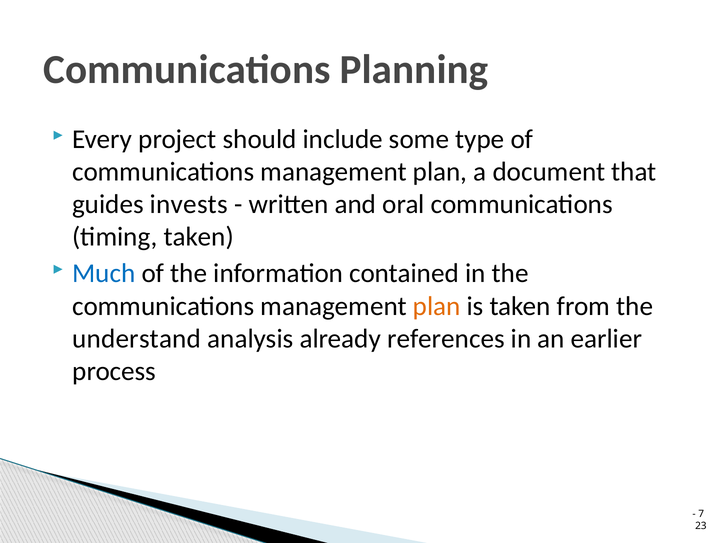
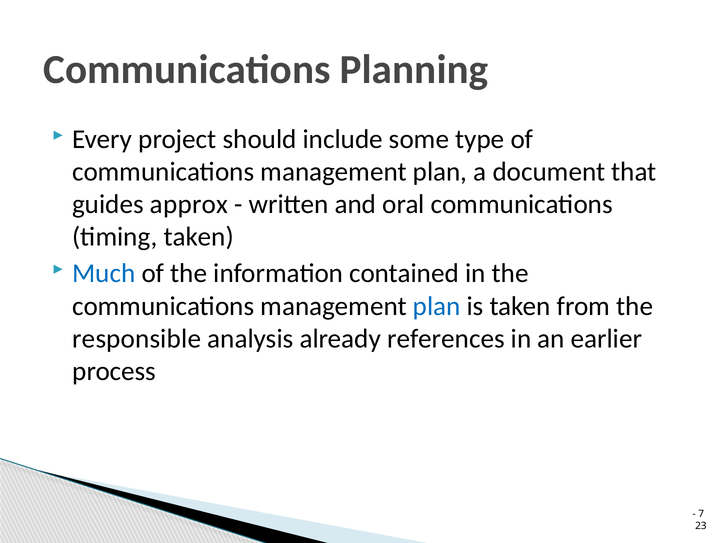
invests: invests -> approx
plan at (437, 306) colour: orange -> blue
understand: understand -> responsible
